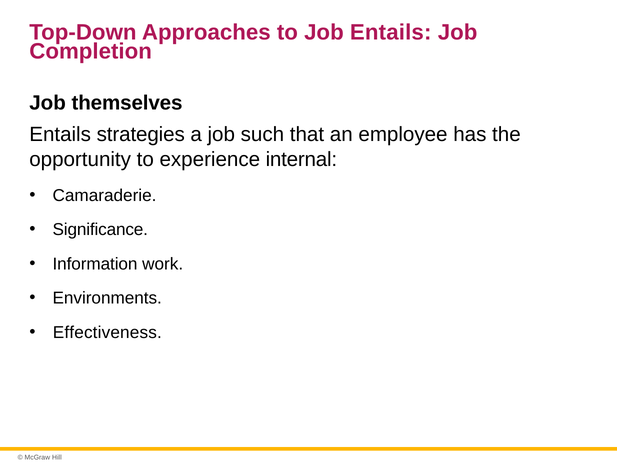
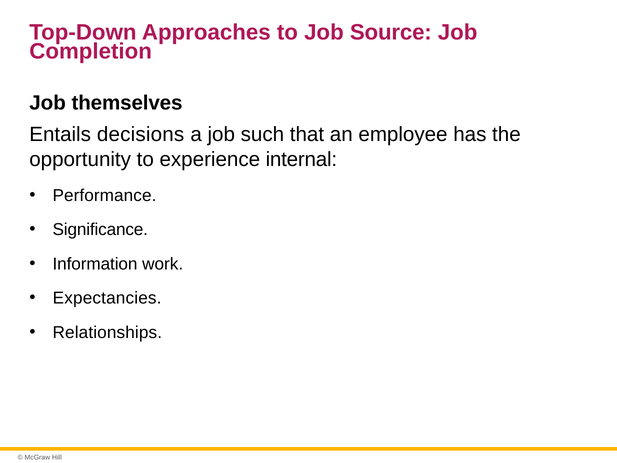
Job Entails: Entails -> Source
strategies: strategies -> decisions
Camaraderie: Camaraderie -> Performance
Environments: Environments -> Expectancies
Effectiveness: Effectiveness -> Relationships
